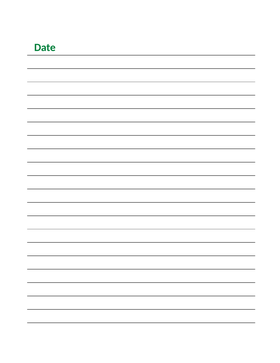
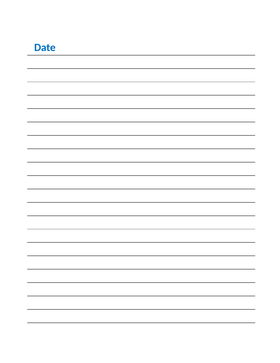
Date colour: green -> blue
